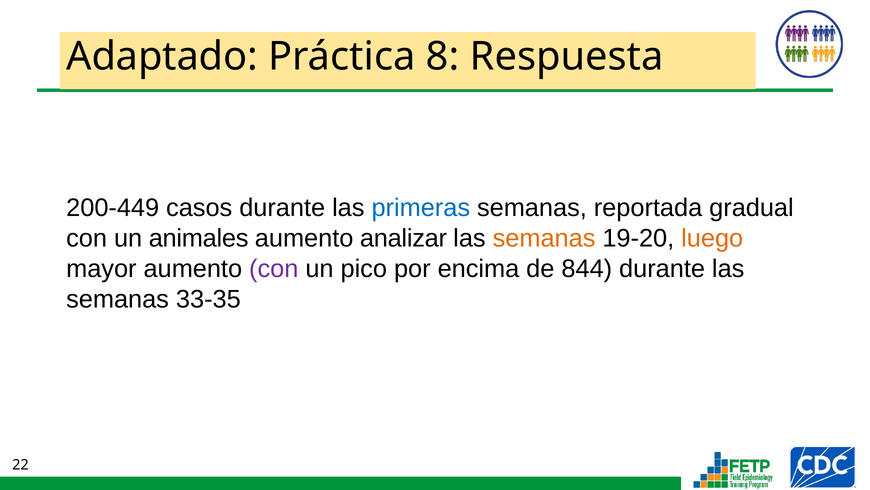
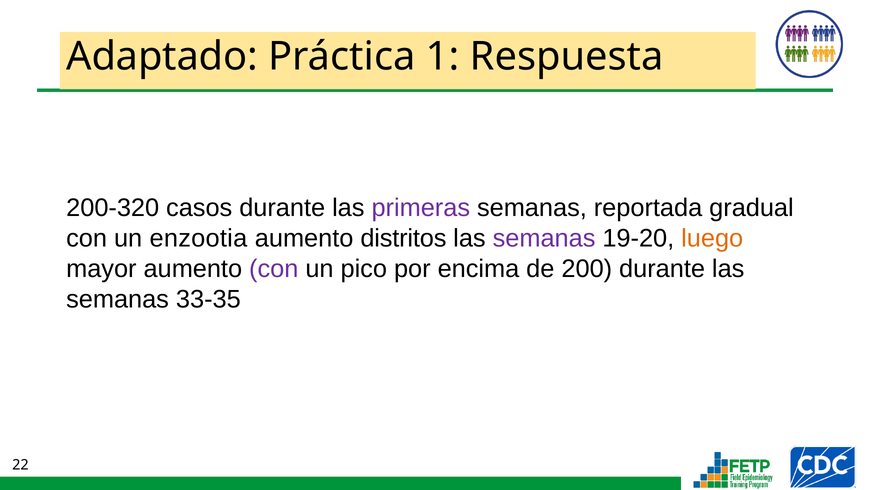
8: 8 -> 1
200-449: 200-449 -> 200-320
primeras colour: blue -> purple
animales: animales -> enzootia
analizar: analizar -> distritos
semanas at (544, 238) colour: orange -> purple
844: 844 -> 200
